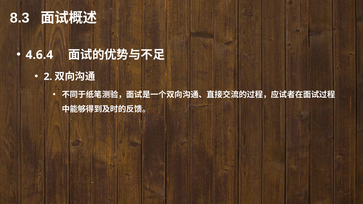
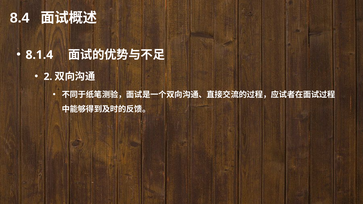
8.3: 8.3 -> 8.4
4.6.4: 4.6.4 -> 8.1.4
